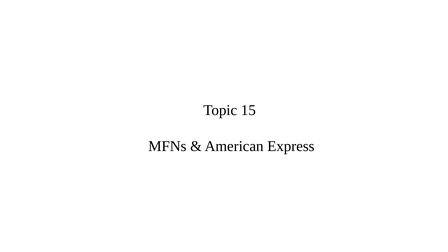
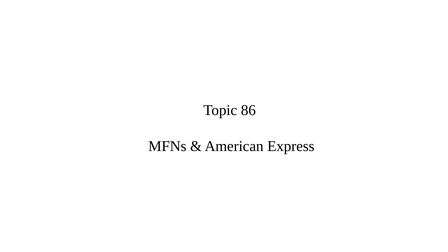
15: 15 -> 86
